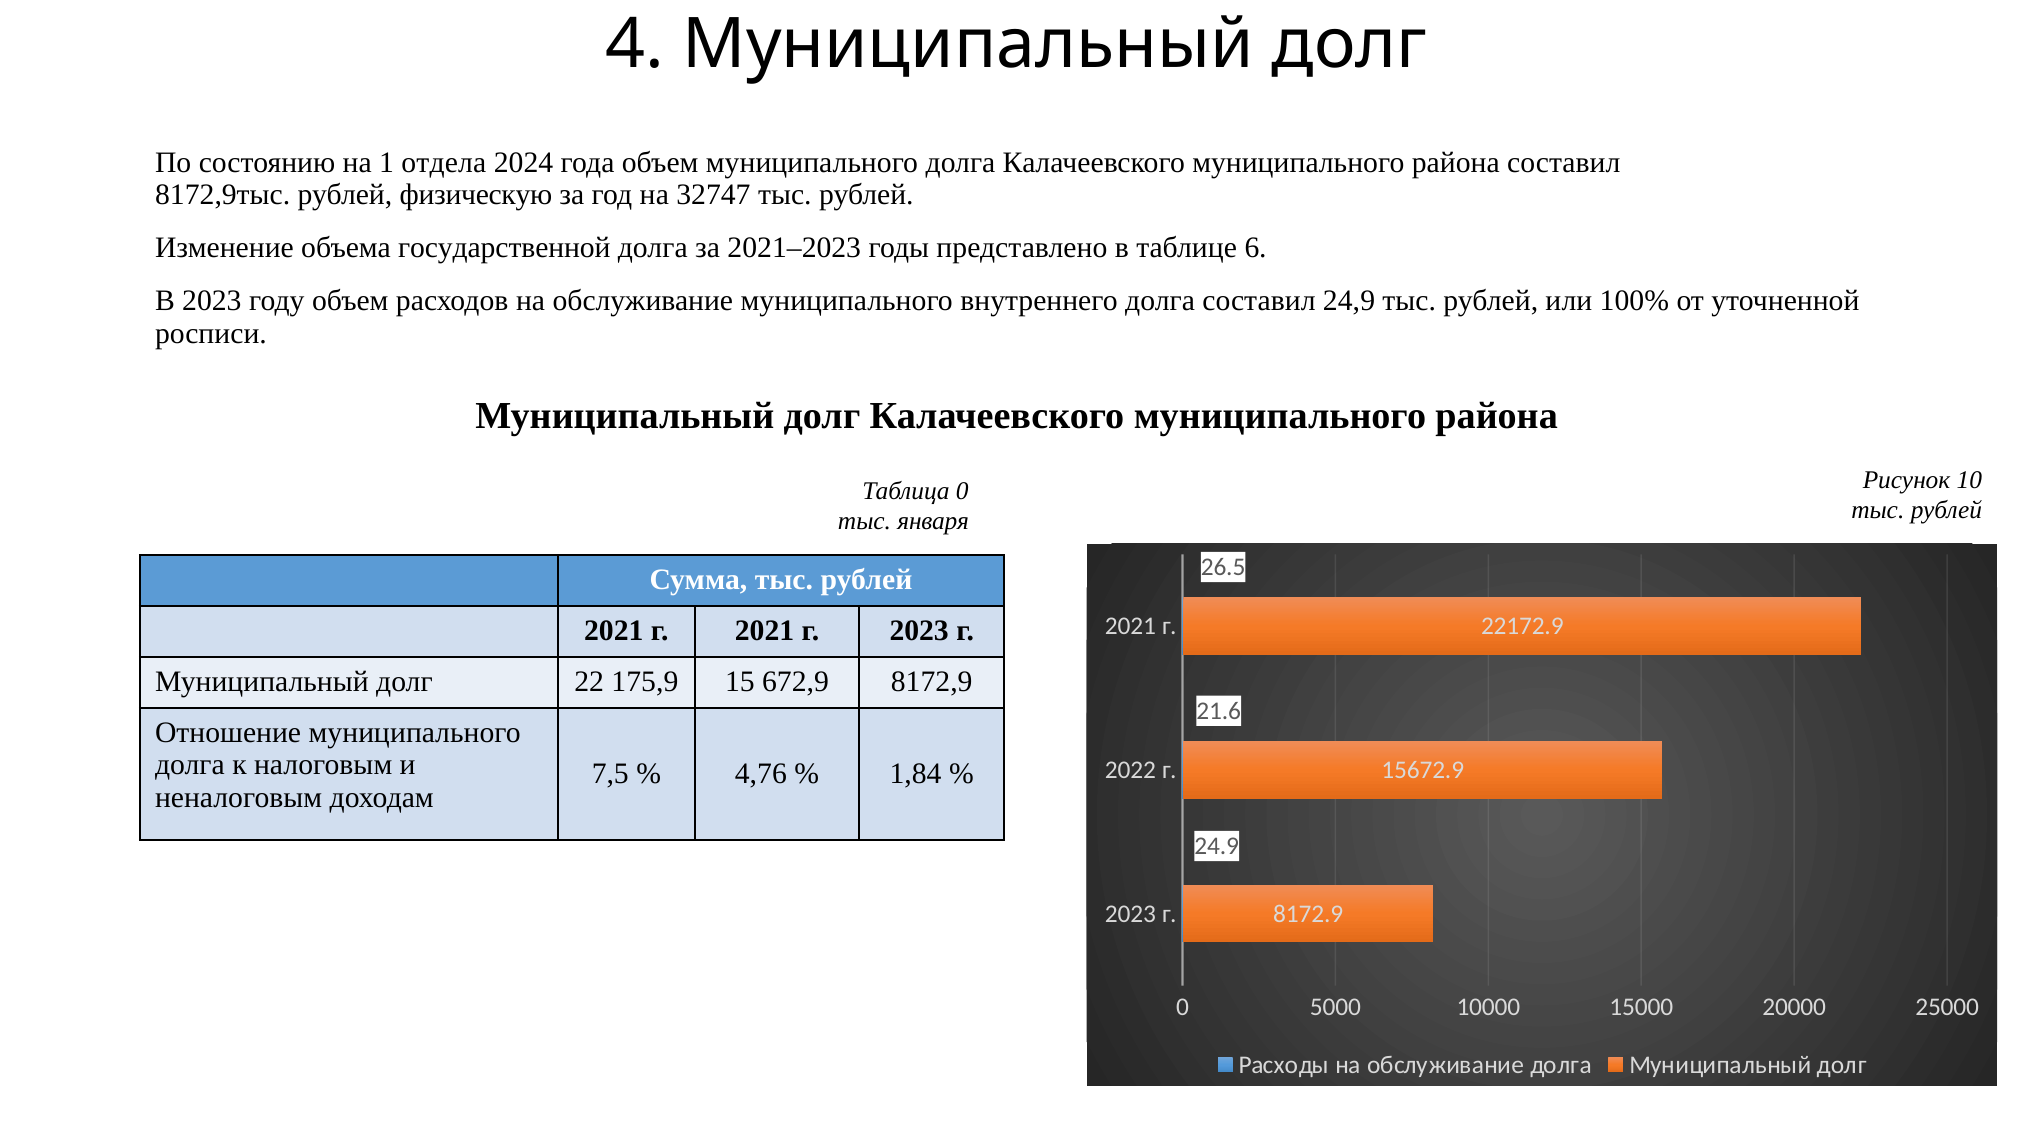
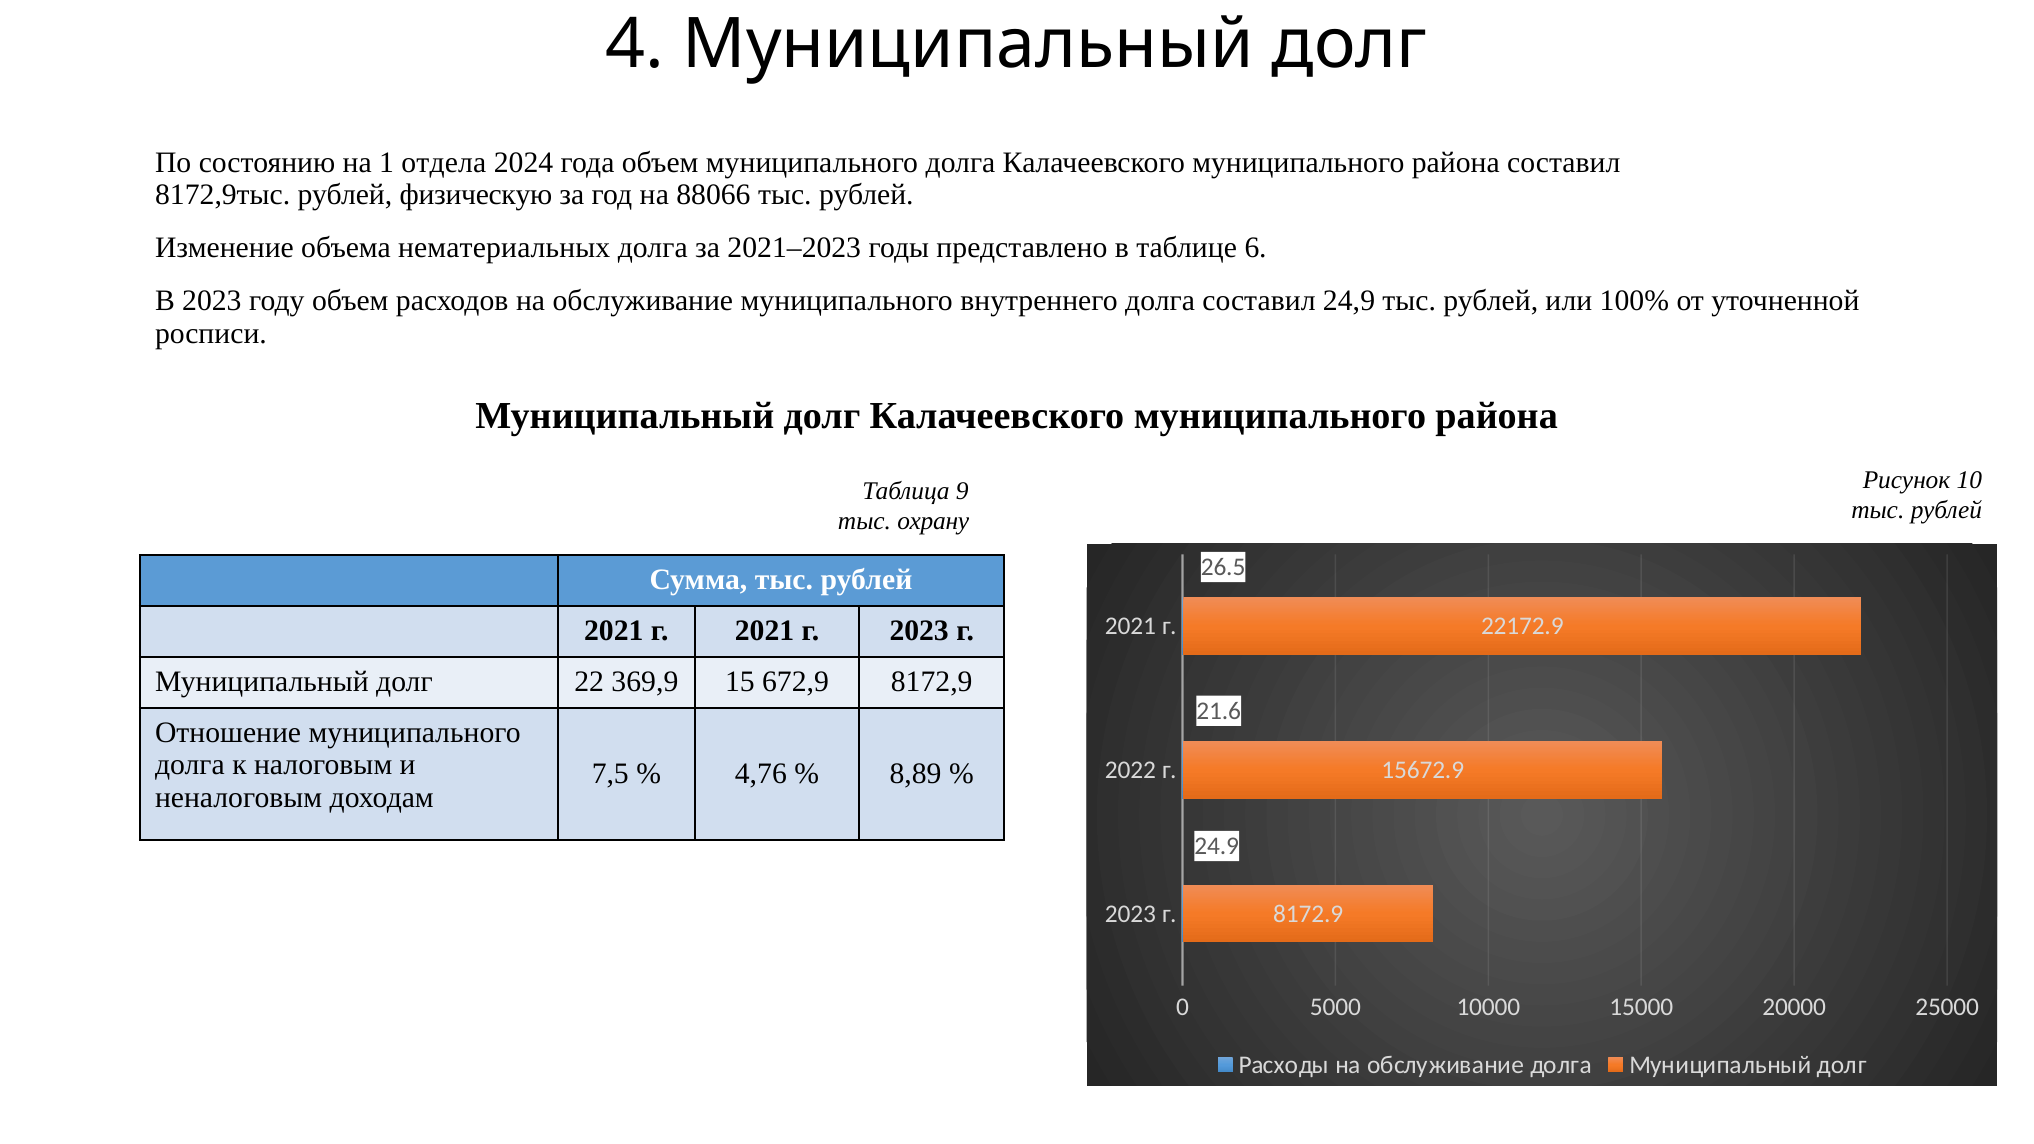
32747: 32747 -> 88066
государственной: государственной -> нематериальных
Таблица 0: 0 -> 9
января: января -> охрану
175,9: 175,9 -> 369,9
1,84: 1,84 -> 8,89
